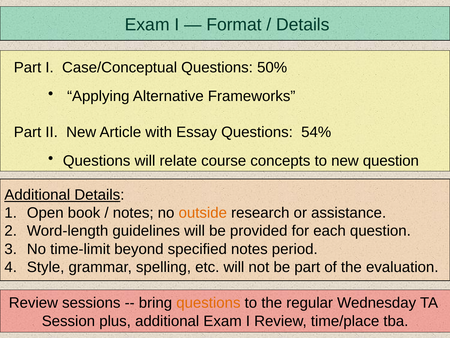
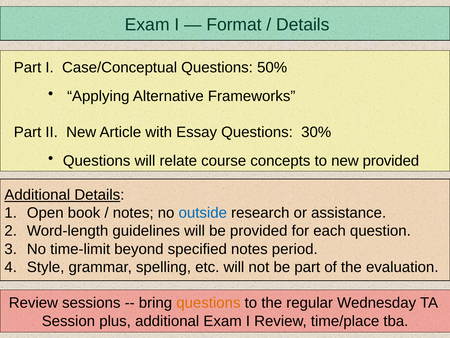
54%: 54% -> 30%
new question: question -> provided
outside colour: orange -> blue
